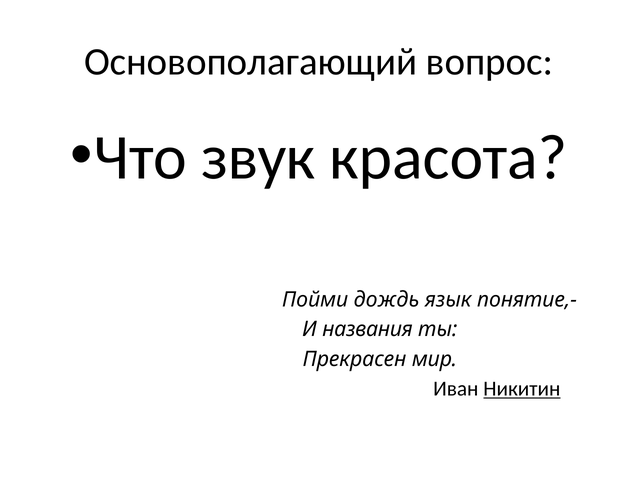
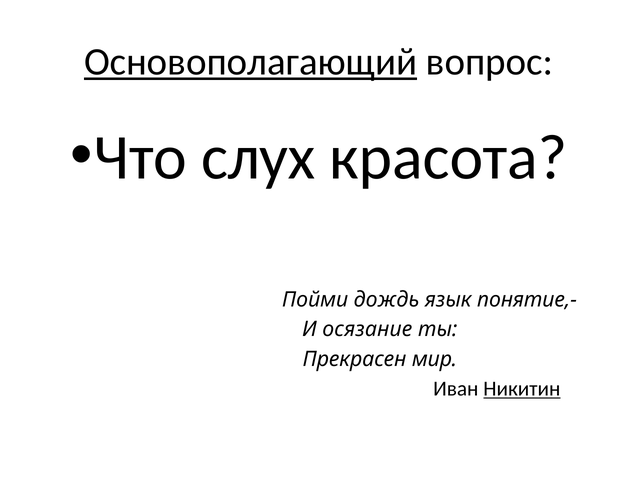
Основополагающий underline: none -> present
звук: звук -> слух
названия: названия -> осязание
